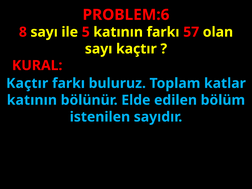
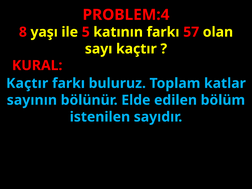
PROBLEM:6: PROBLEM:6 -> PROBLEM:4
8 sayı: sayı -> yaşı
katının at (32, 100): katının -> sayının
